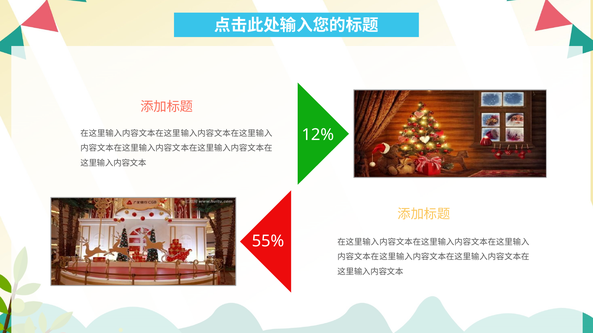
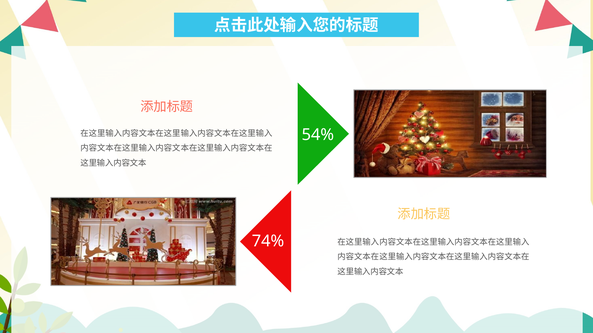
12%: 12% -> 54%
55%: 55% -> 74%
